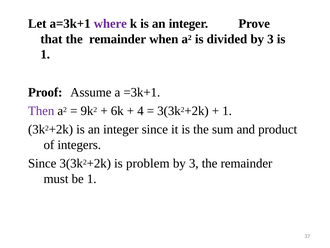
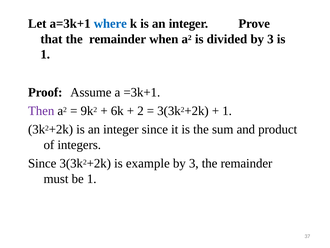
where colour: purple -> blue
4 at (140, 111): 4 -> 2
problem: problem -> example
